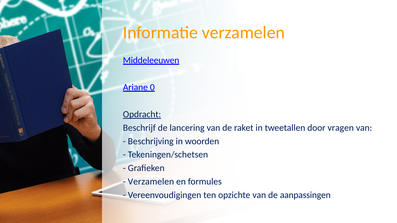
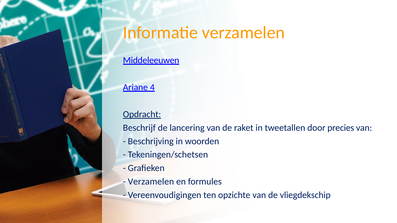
0: 0 -> 4
vragen: vragen -> precies
aanpassingen: aanpassingen -> vliegdekschip
